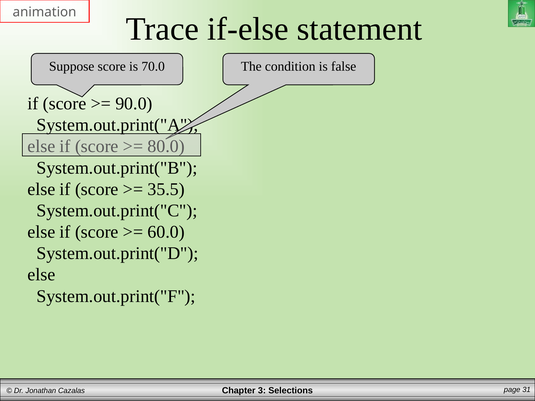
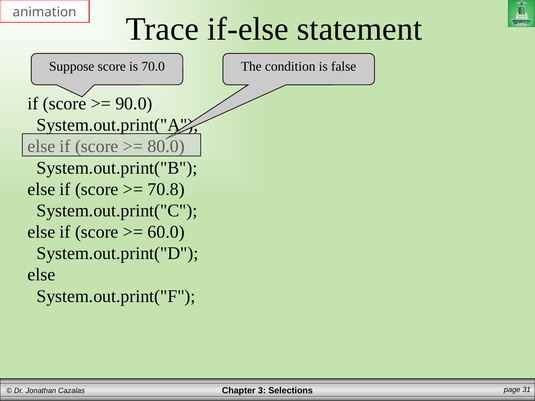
35.5: 35.5 -> 70.8
